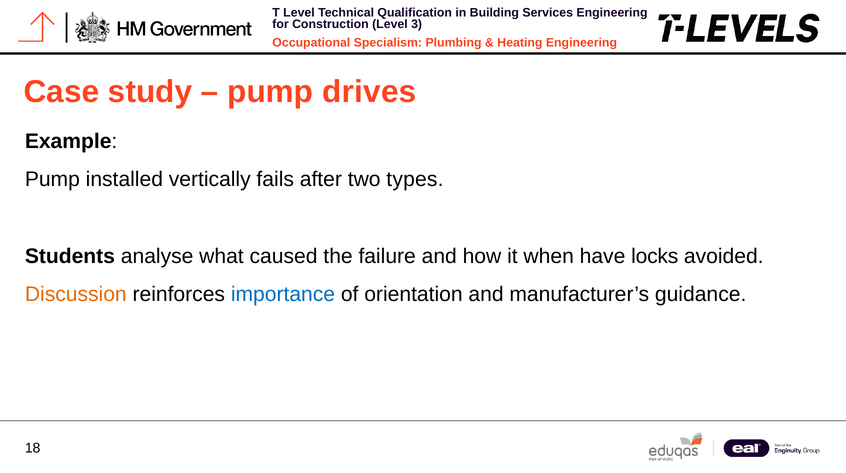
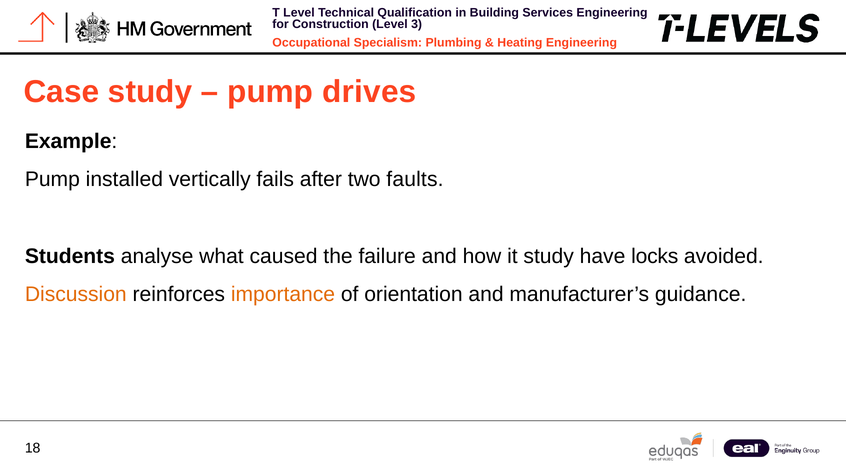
types: types -> faults
it when: when -> study
importance colour: blue -> orange
